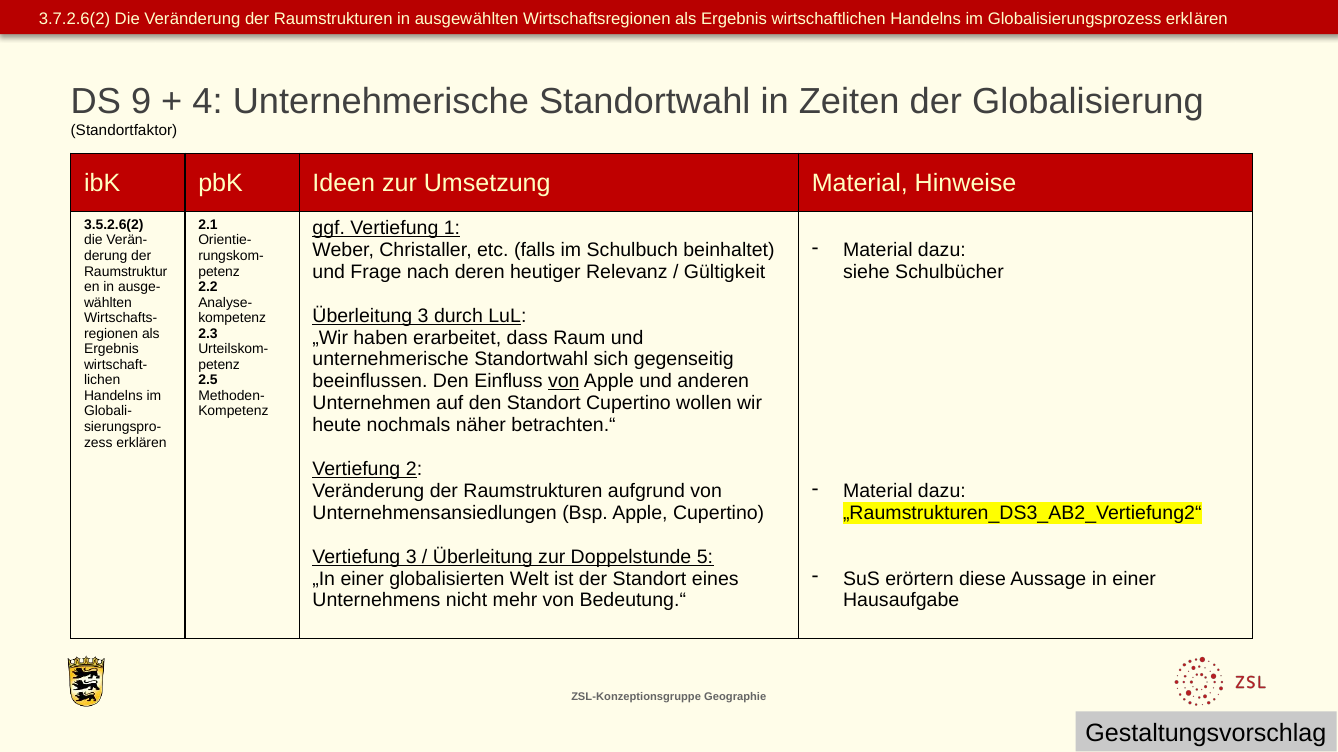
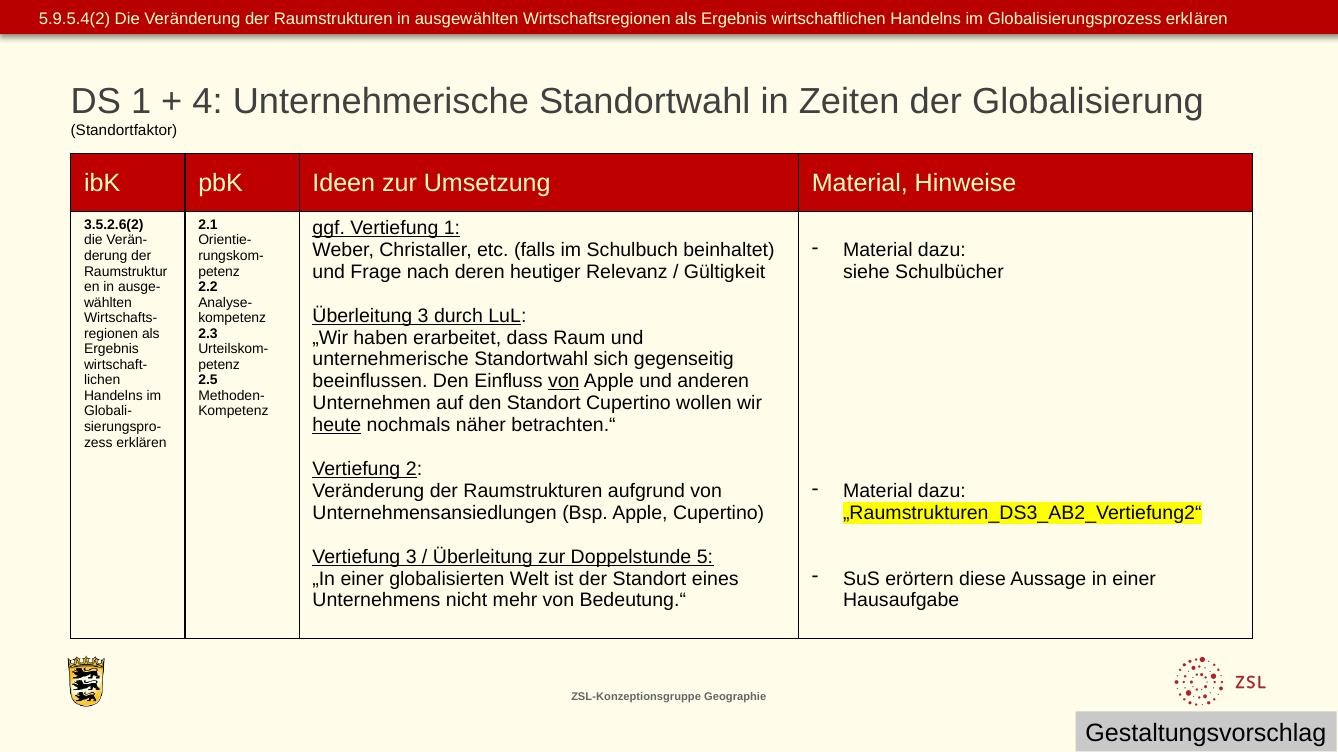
3.7.2.6(2: 3.7.2.6(2 -> 5.9.5.4(2
DS 9: 9 -> 1
heute underline: none -> present
